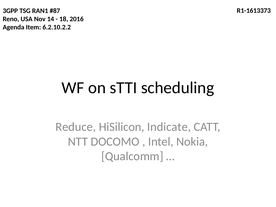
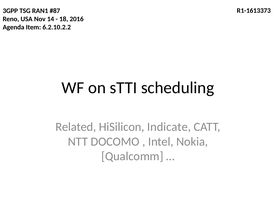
Reduce: Reduce -> Related
